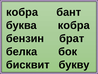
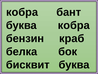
брат: брат -> краб
бисквит букву: букву -> буква
